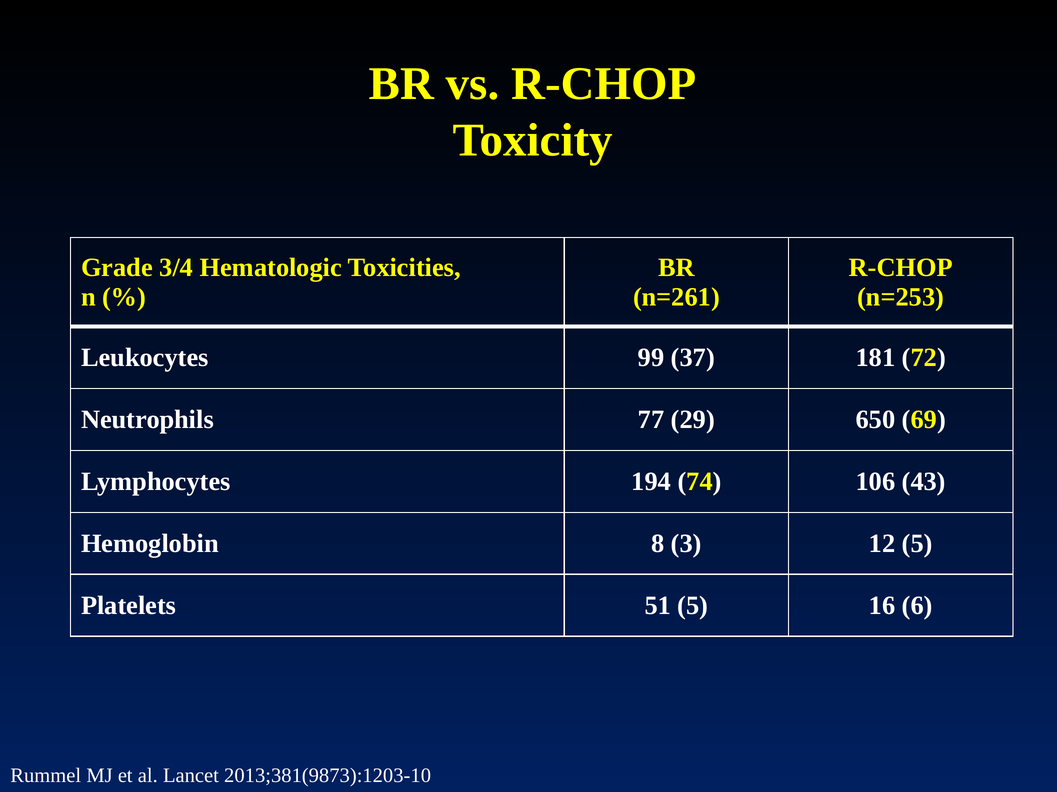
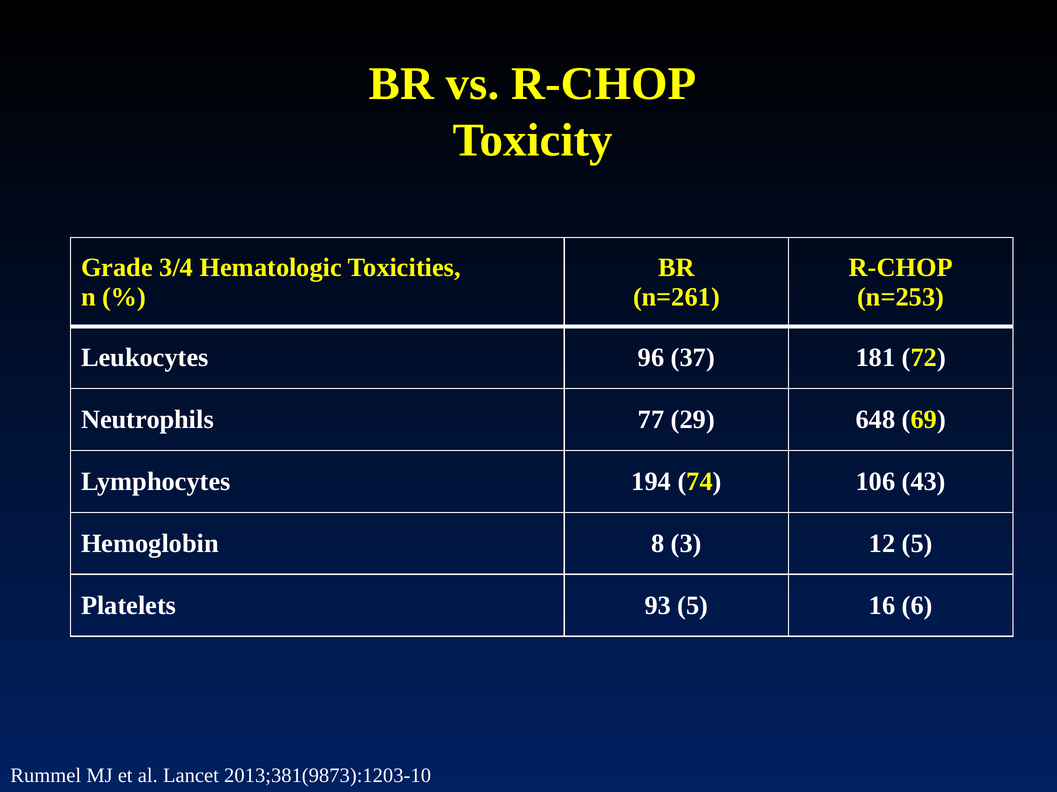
99: 99 -> 96
650: 650 -> 648
51: 51 -> 93
